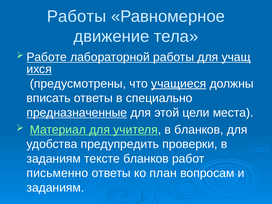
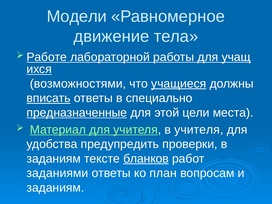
Работы at (77, 16): Работы -> Модели
предусмотрены: предусмотрены -> возможностями
вписать underline: none -> present
в бланков: бланков -> учителя
бланков at (146, 159) underline: none -> present
письменно: письменно -> заданиями
